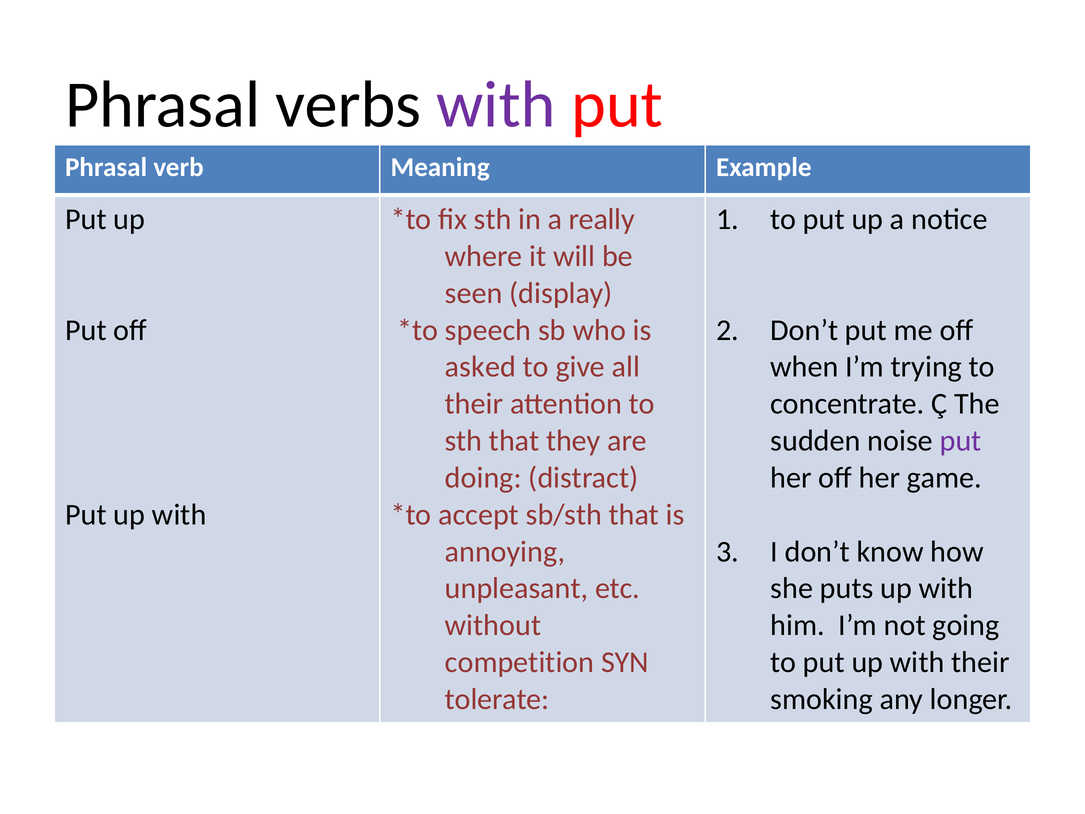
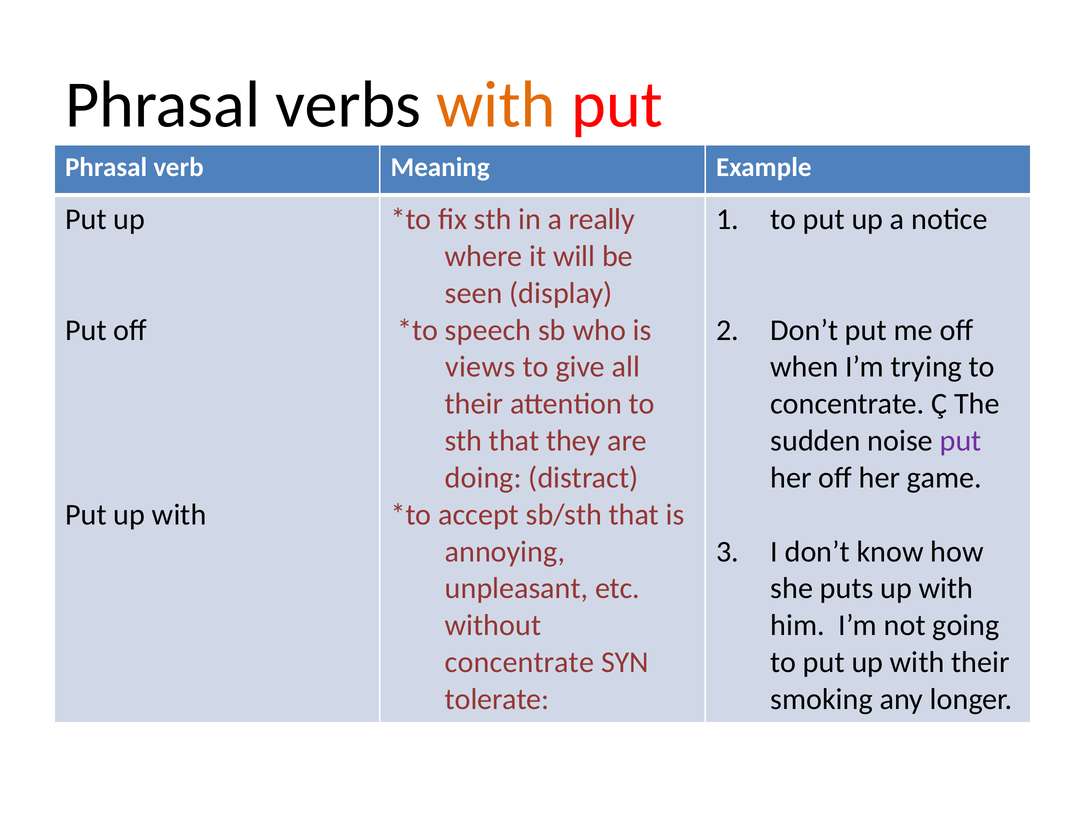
with at (496, 105) colour: purple -> orange
asked: asked -> views
competition at (520, 662): competition -> concentrate
